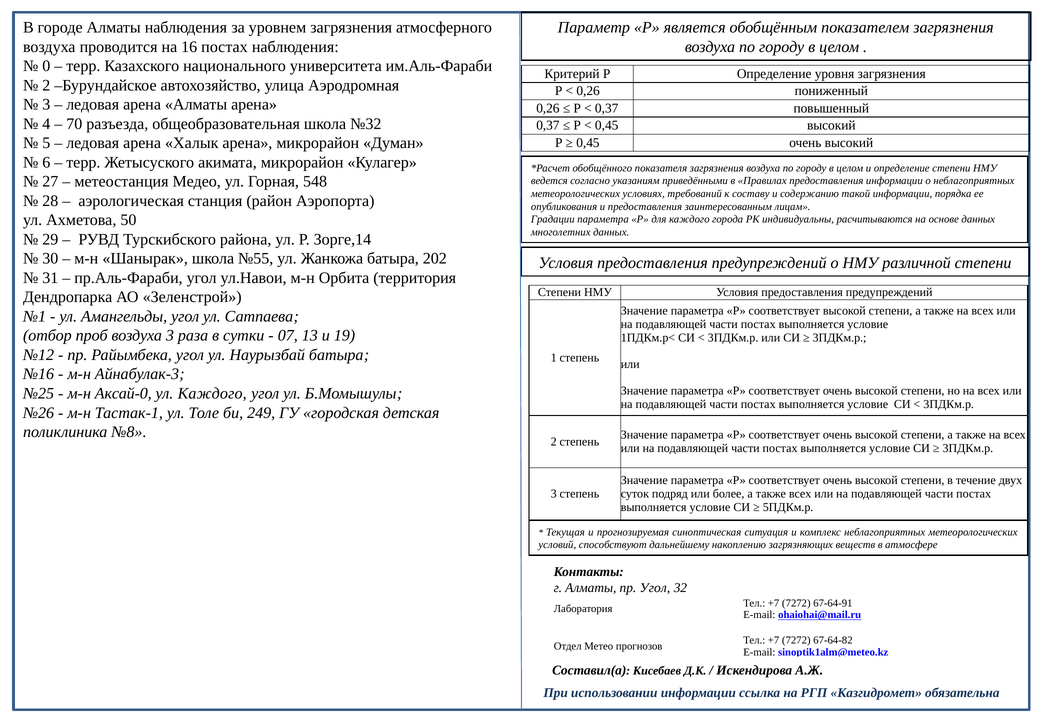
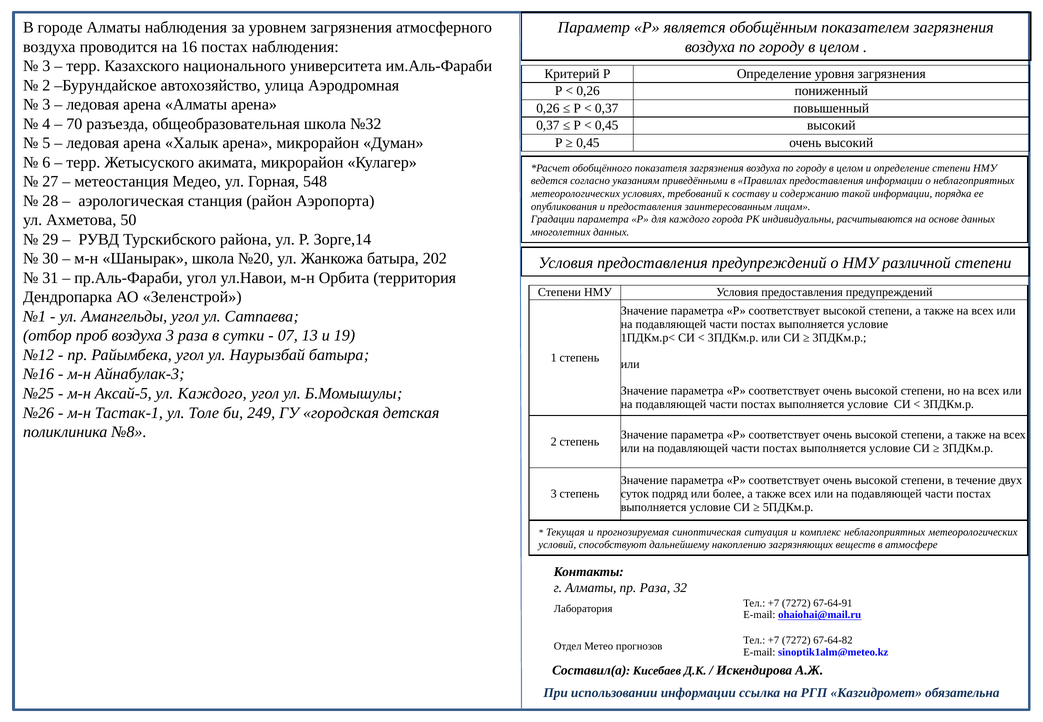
0 at (46, 66): 0 -> 3
№55: №55 -> №20
Аксай-0: Аксай-0 -> Аксай-5
пр Угол: Угол -> Раза
